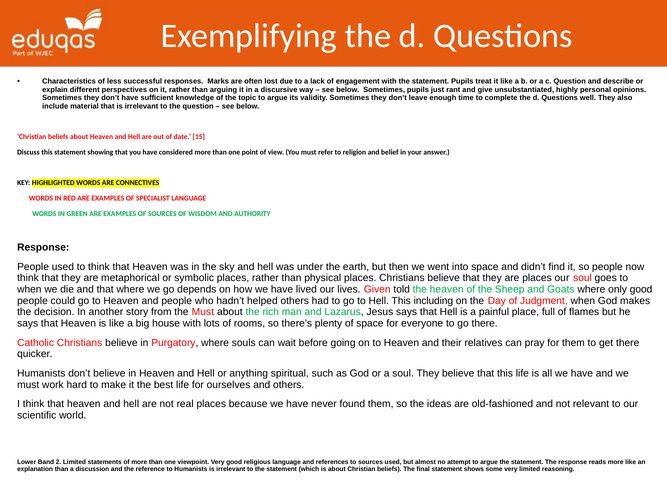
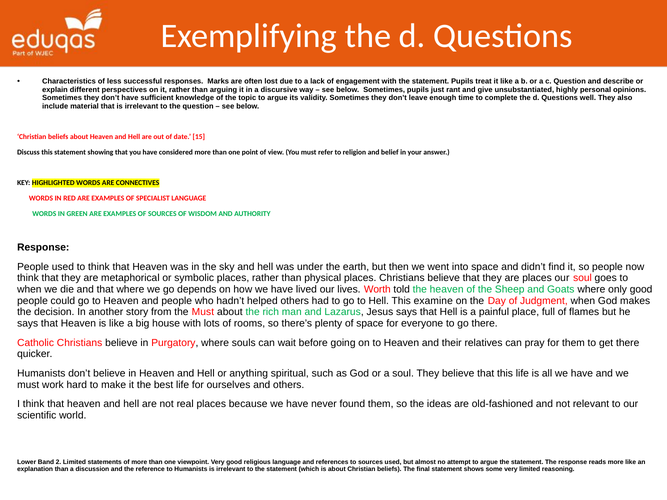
Given: Given -> Worth
including: including -> examine
